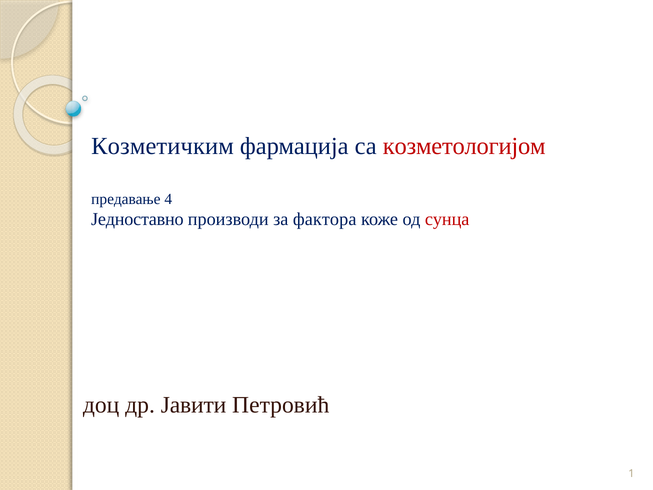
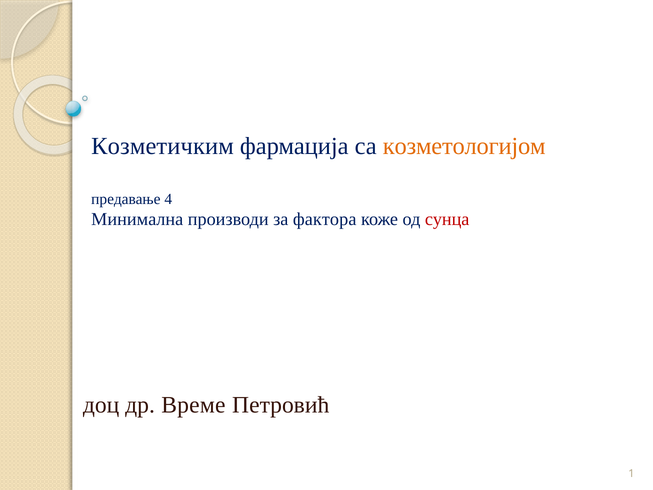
козметологијом colour: red -> orange
Једноставно: Једноставно -> Минимална
Јавити: Јавити -> Време
